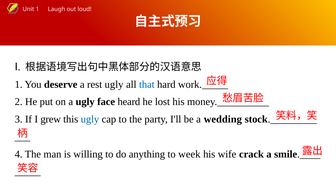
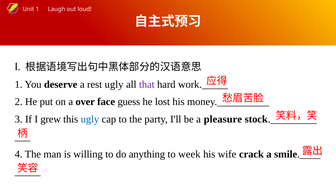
that colour: blue -> purple
a ugly: ugly -> over
heard: heard -> guess
wedding: wedding -> pleasure
